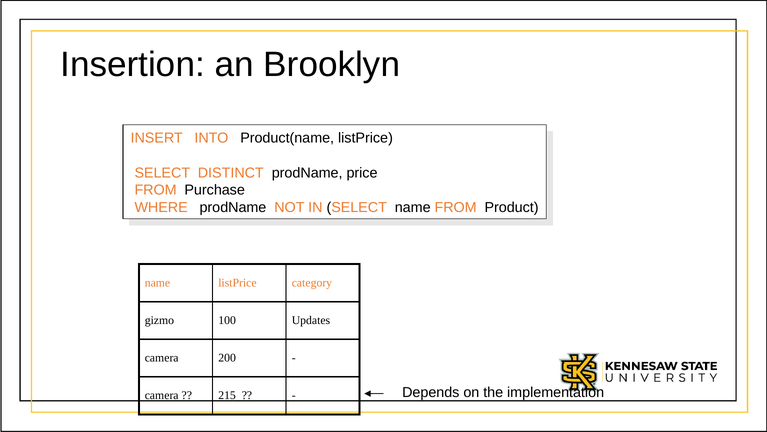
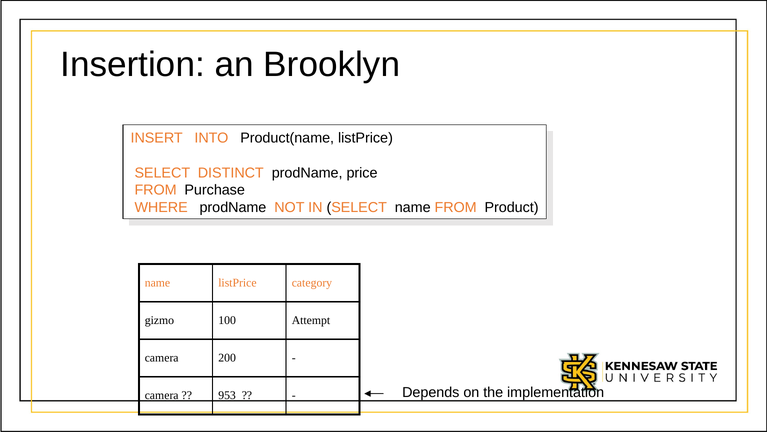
Updates: Updates -> Attempt
215: 215 -> 953
